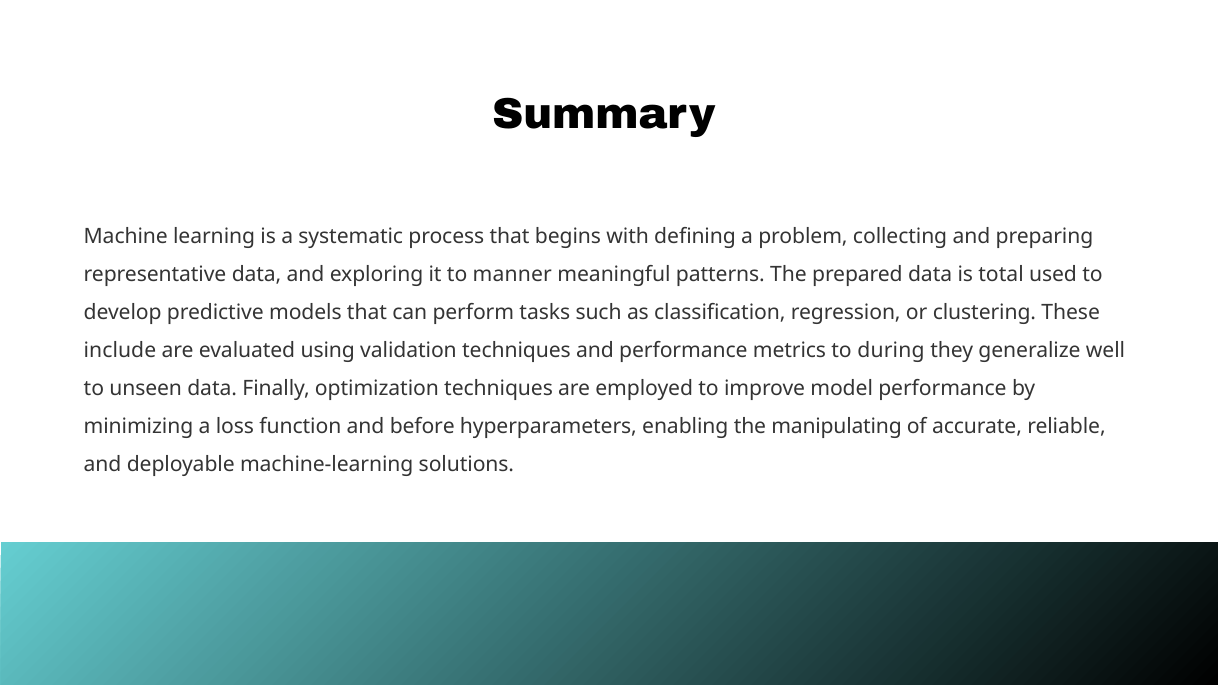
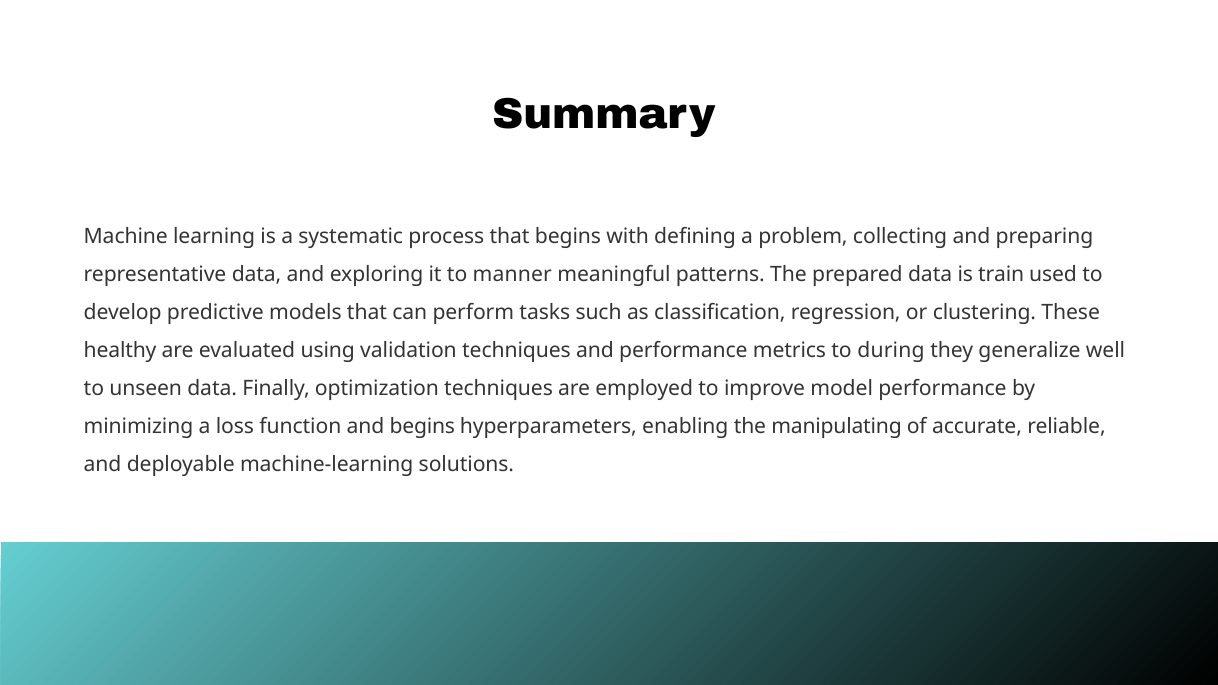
total: total -> train
include: include -> healthy
and before: before -> begins
